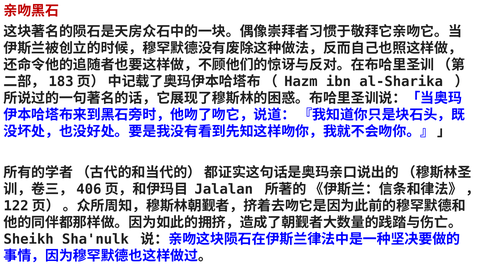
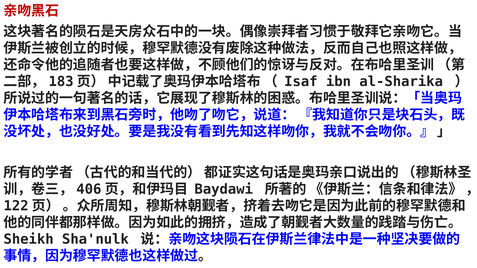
Hazm: Hazm -> Isaf
Jalalan: Jalalan -> Baydawi
